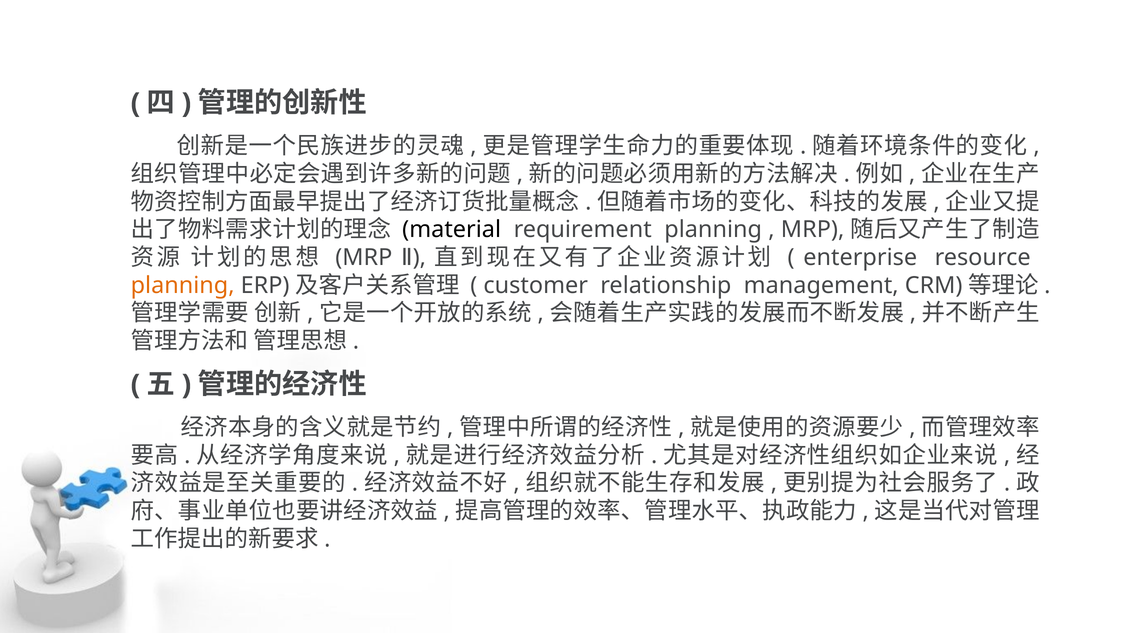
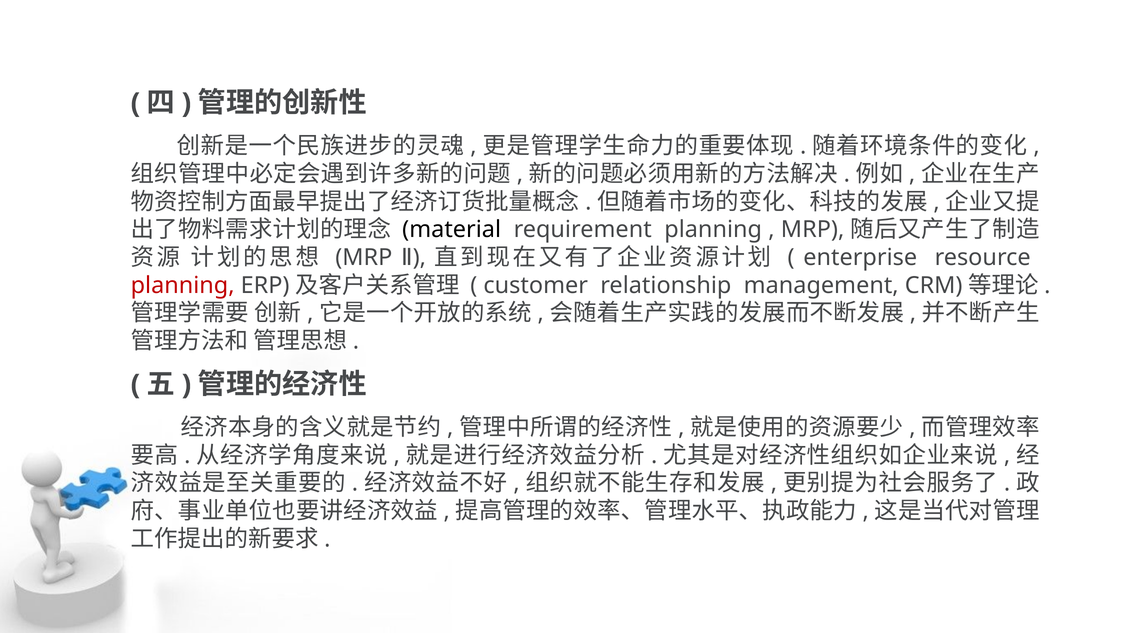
planning at (183, 285) colour: orange -> red
